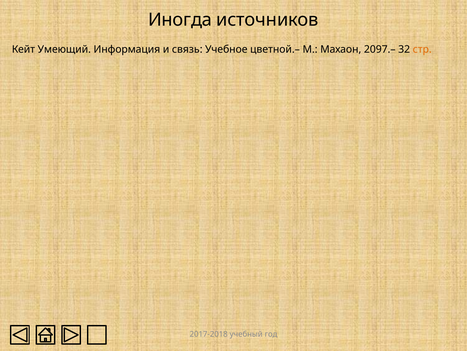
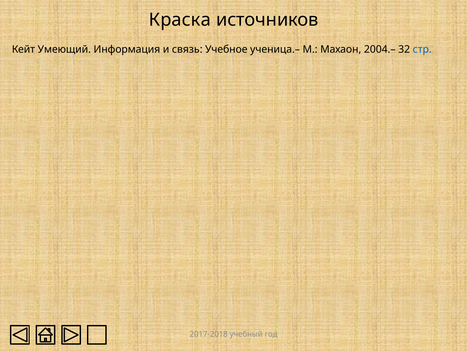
Иногда: Иногда -> Краска
цветной.–: цветной.– -> ученица.–
2097.–: 2097.– -> 2004.–
стр colour: orange -> blue
